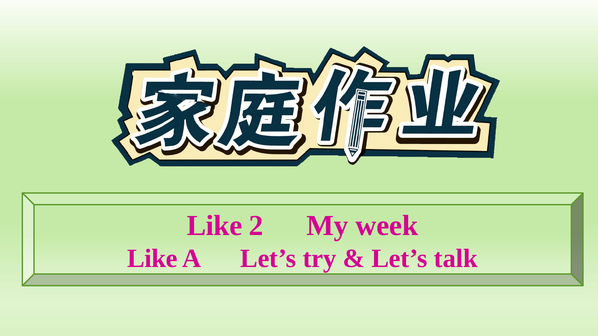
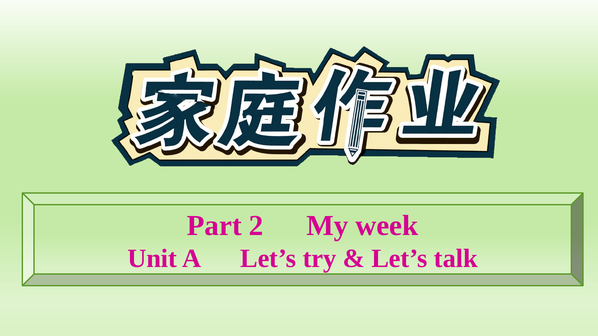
Like at (214, 226): Like -> Part
Like at (152, 259): Like -> Unit
